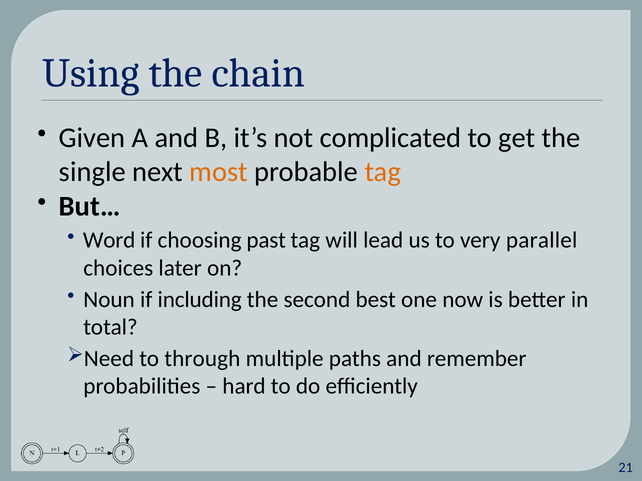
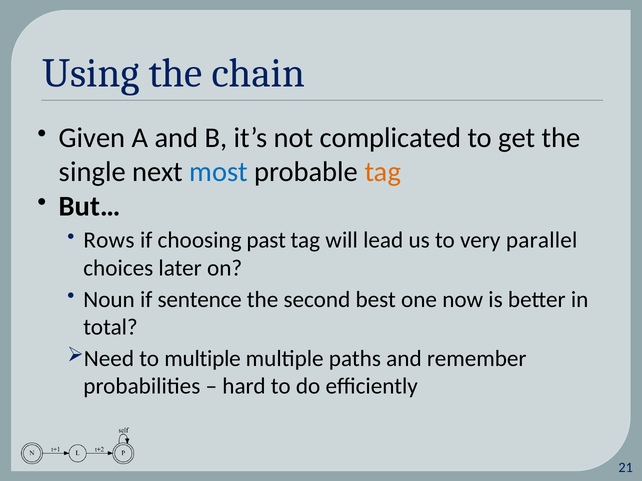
most colour: orange -> blue
Word: Word -> Rows
including: including -> sentence
to through: through -> multiple
